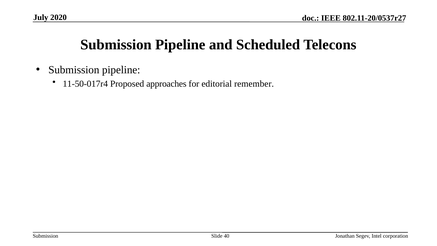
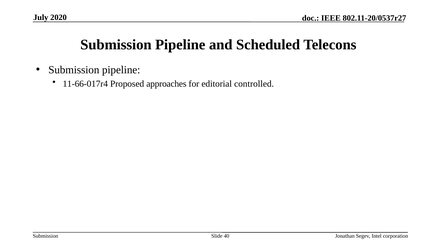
11-50-017r4: 11-50-017r4 -> 11-66-017r4
remember: remember -> controlled
